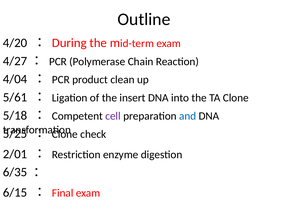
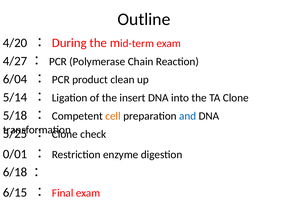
4/04: 4/04 -> 6/04
5/61: 5/61 -> 5/14
cell colour: purple -> orange
2/01: 2/01 -> 0/01
6/35: 6/35 -> 6/18
